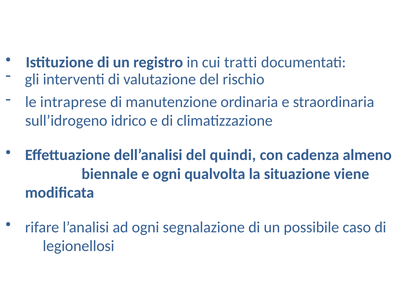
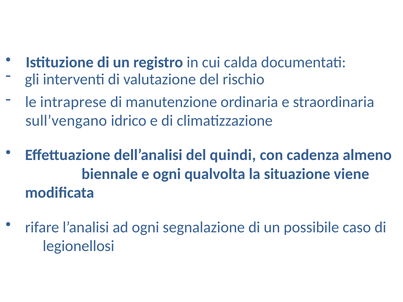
tratti: tratti -> calda
sull’idrogeno: sull’idrogeno -> sull’vengano
